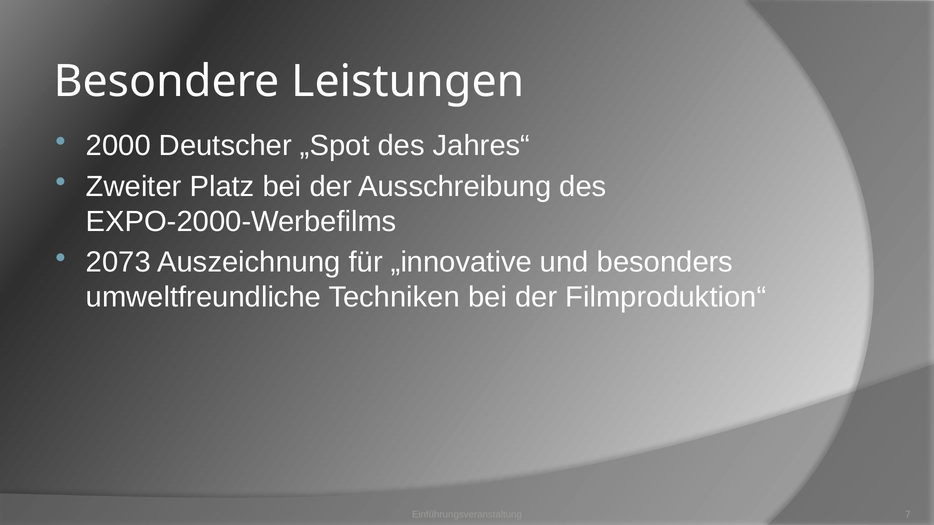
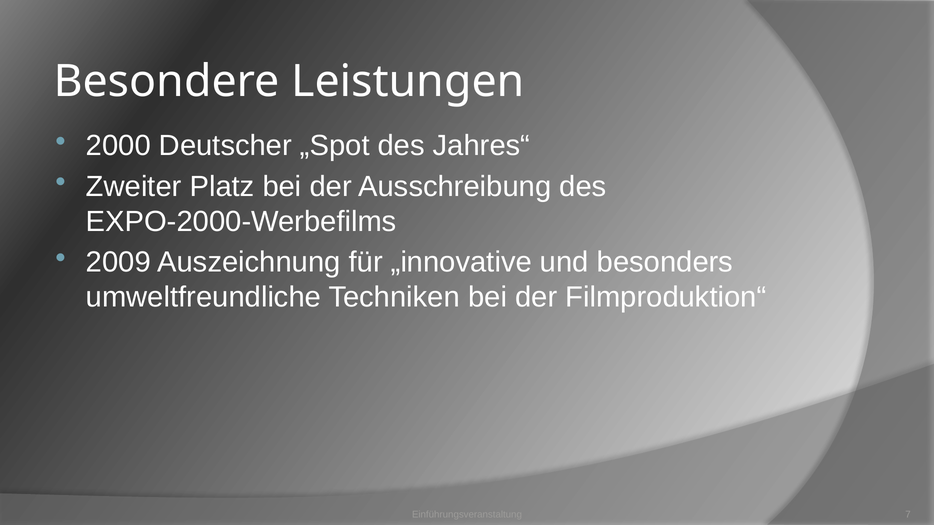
2073: 2073 -> 2009
